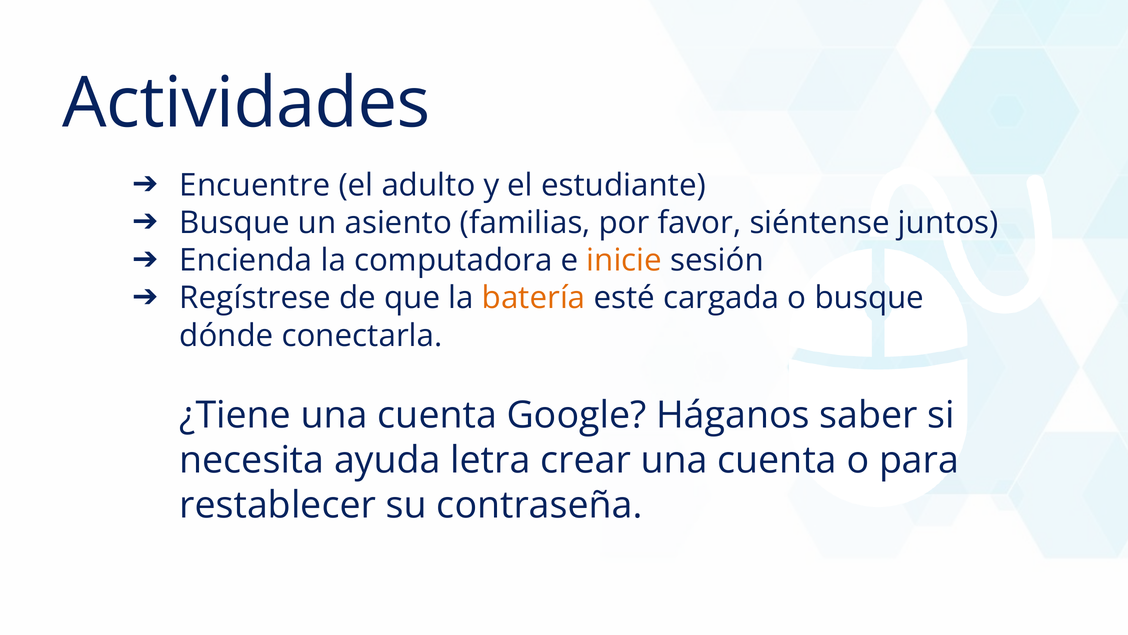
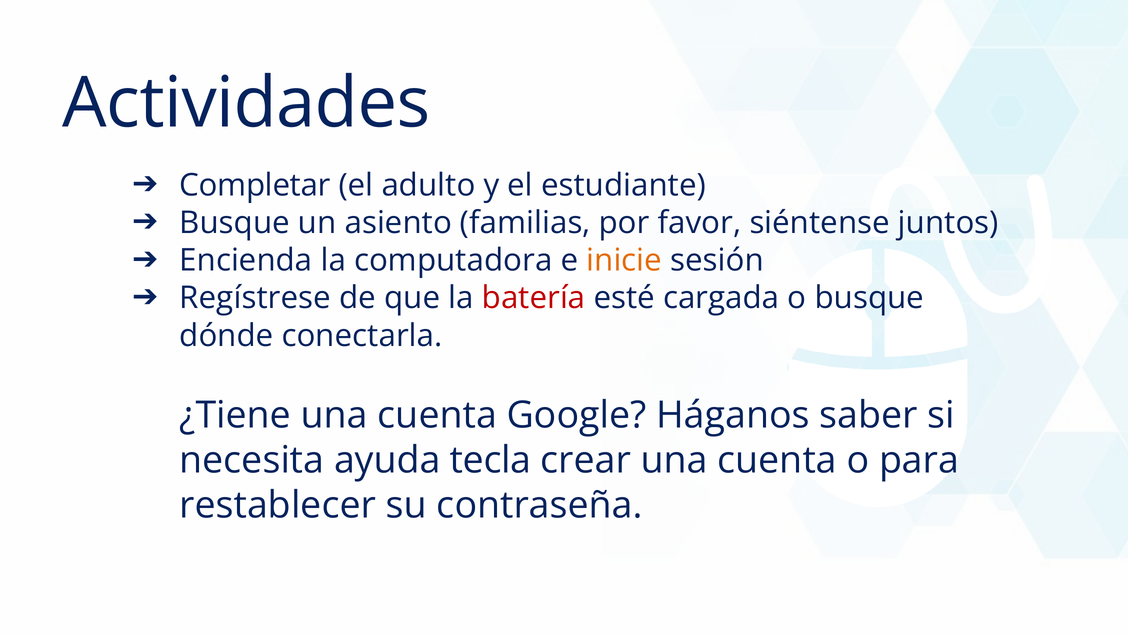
Encuentre: Encuentre -> Completar
batería colour: orange -> red
letra: letra -> tecla
